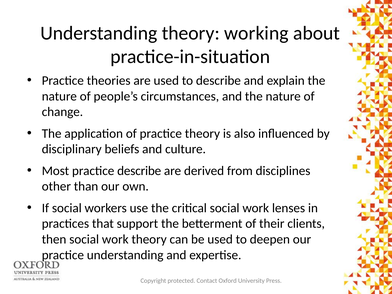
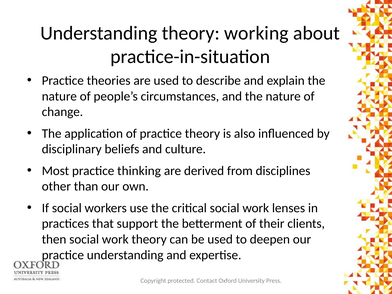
practice describe: describe -> thinking
